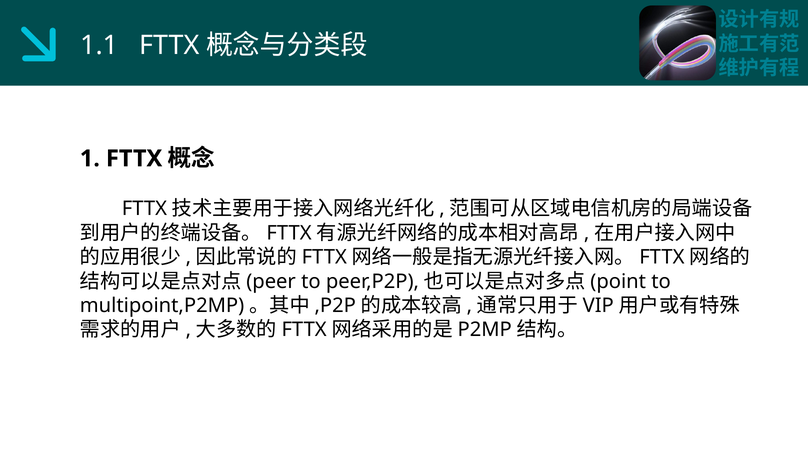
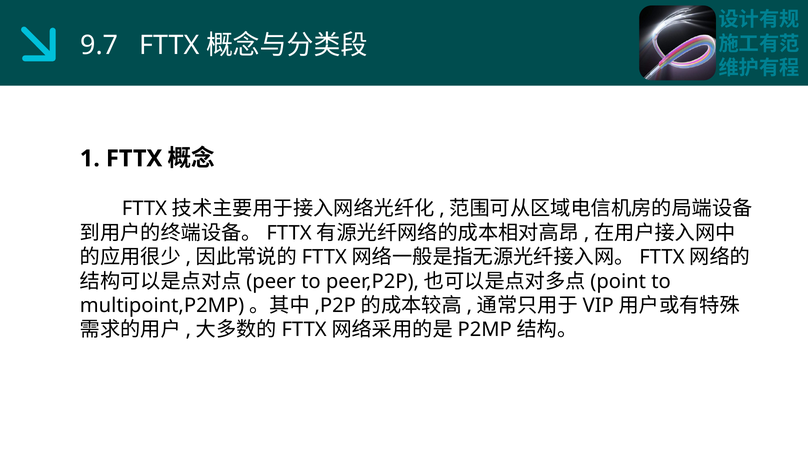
1.1: 1.1 -> 9.7
